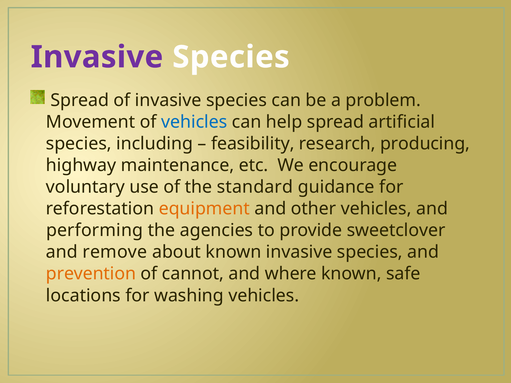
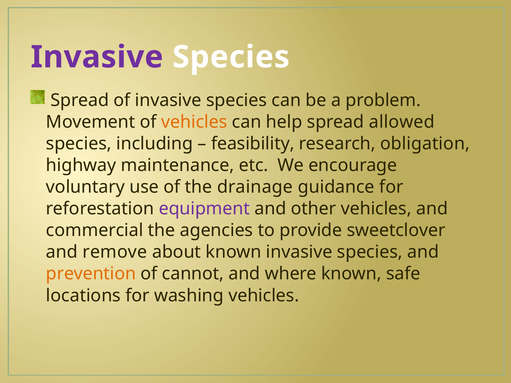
vehicles at (194, 122) colour: blue -> orange
artificial: artificial -> allowed
producing: producing -> obligation
standard: standard -> drainage
equipment colour: orange -> purple
performing: performing -> commercial
